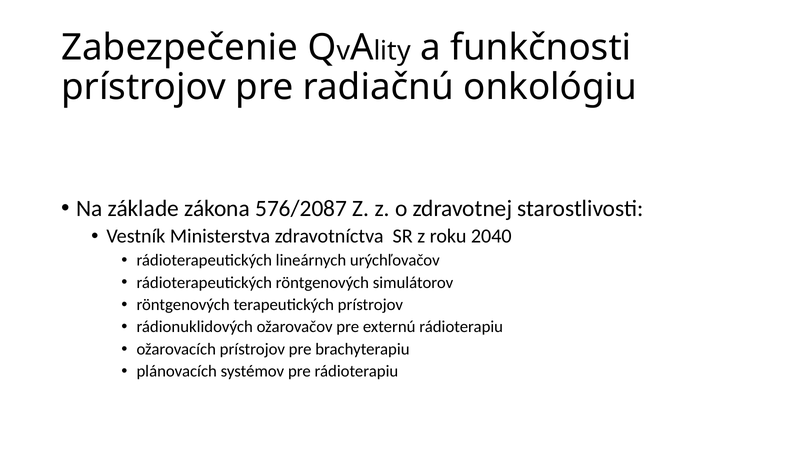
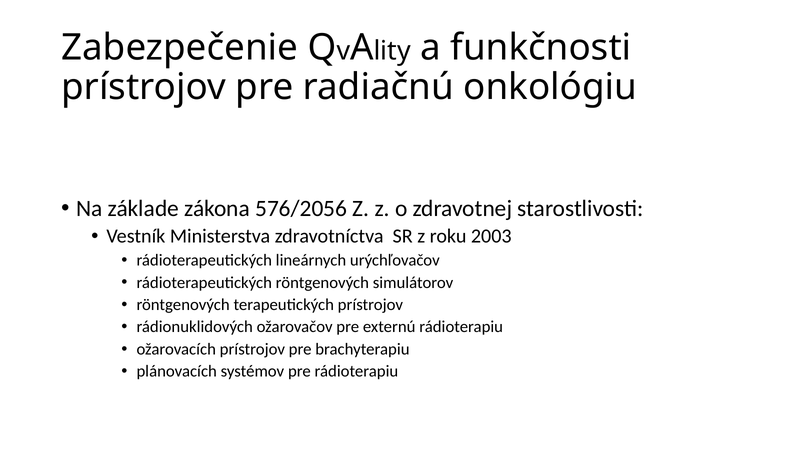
576/2087: 576/2087 -> 576/2056
2040: 2040 -> 2003
